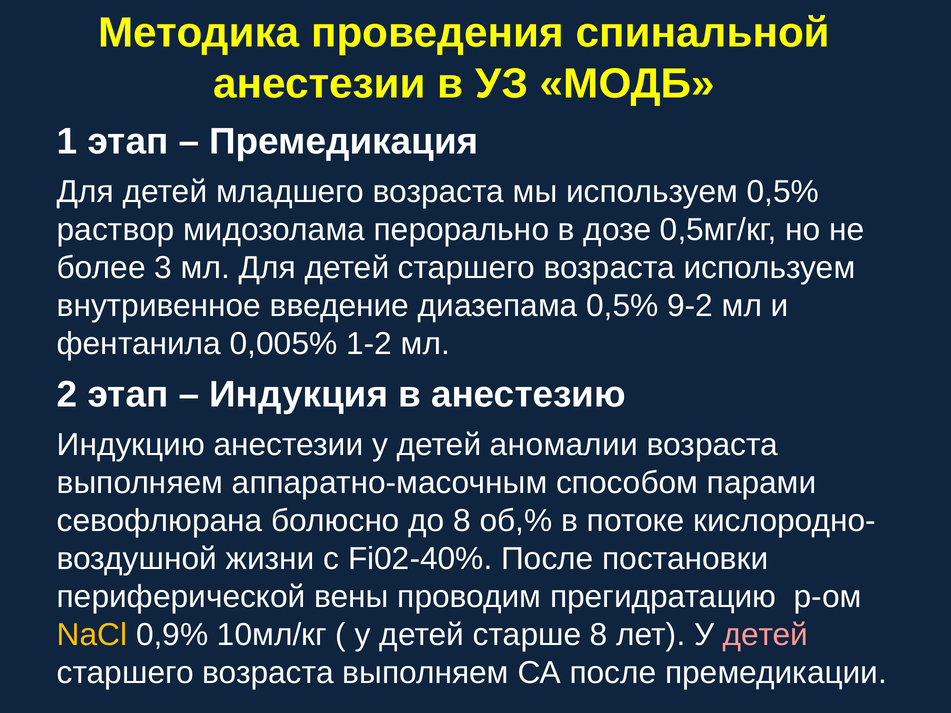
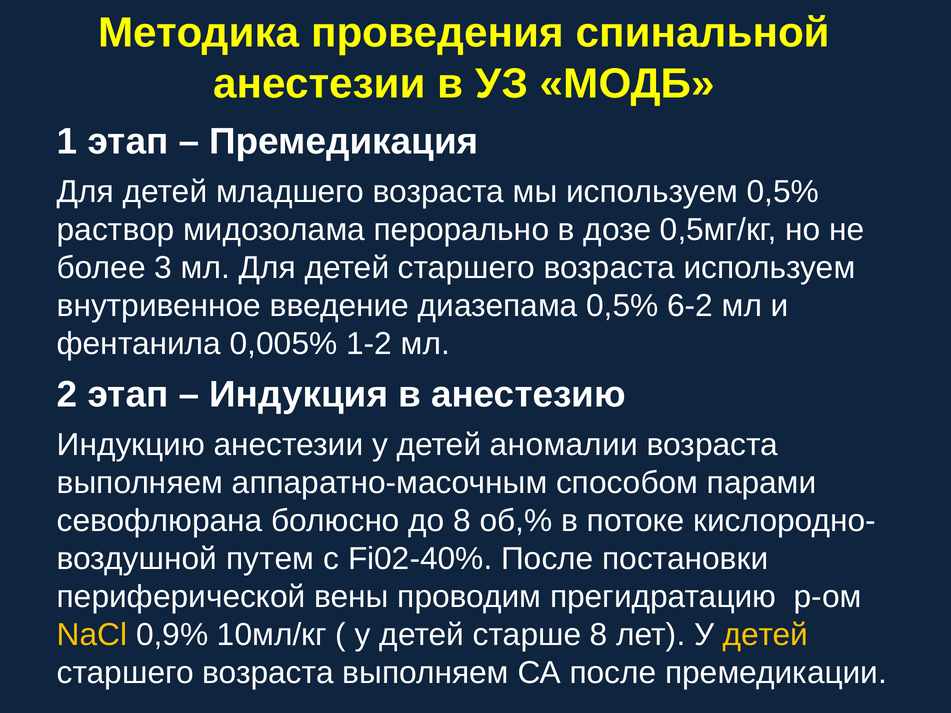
9-2: 9-2 -> 6-2
жизни: жизни -> путем
детей at (765, 635) colour: pink -> yellow
